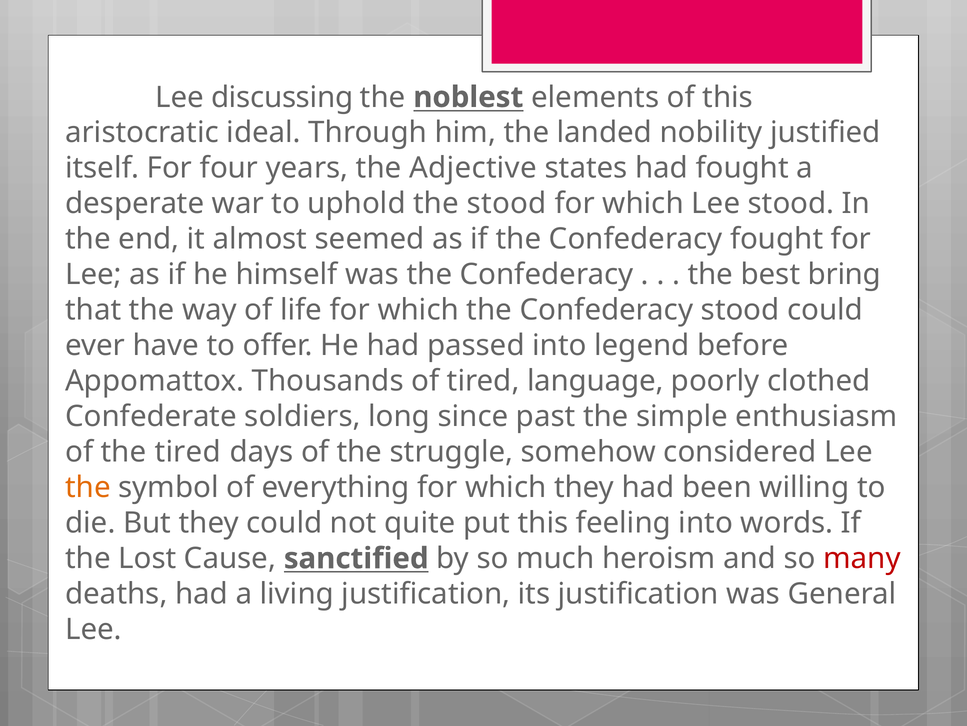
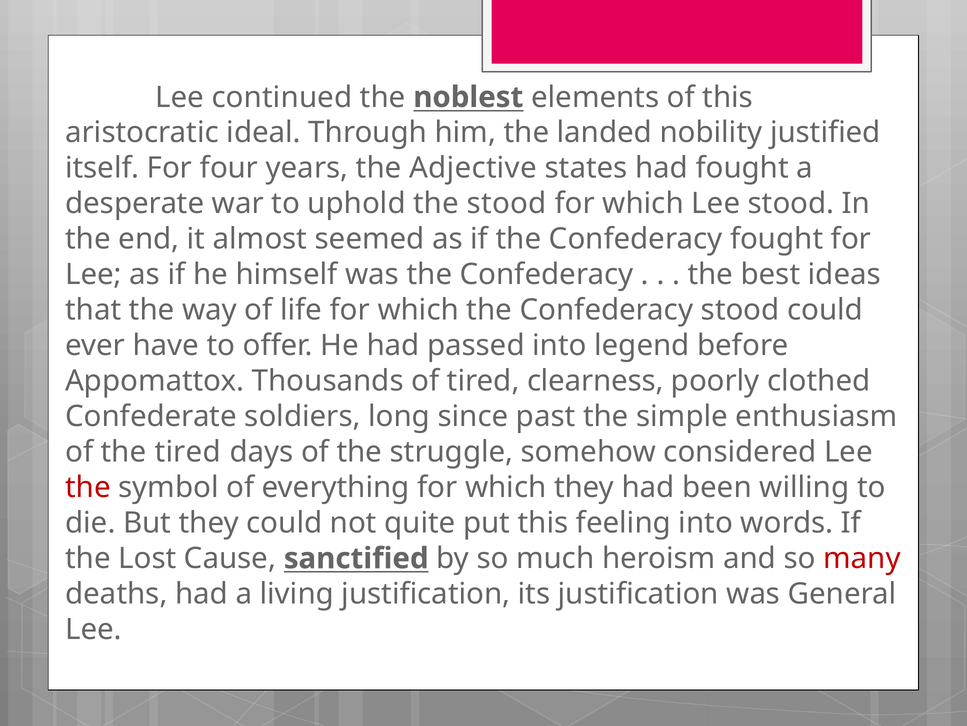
discussing: discussing -> continued
bring: bring -> ideas
language: language -> clearness
the at (88, 487) colour: orange -> red
